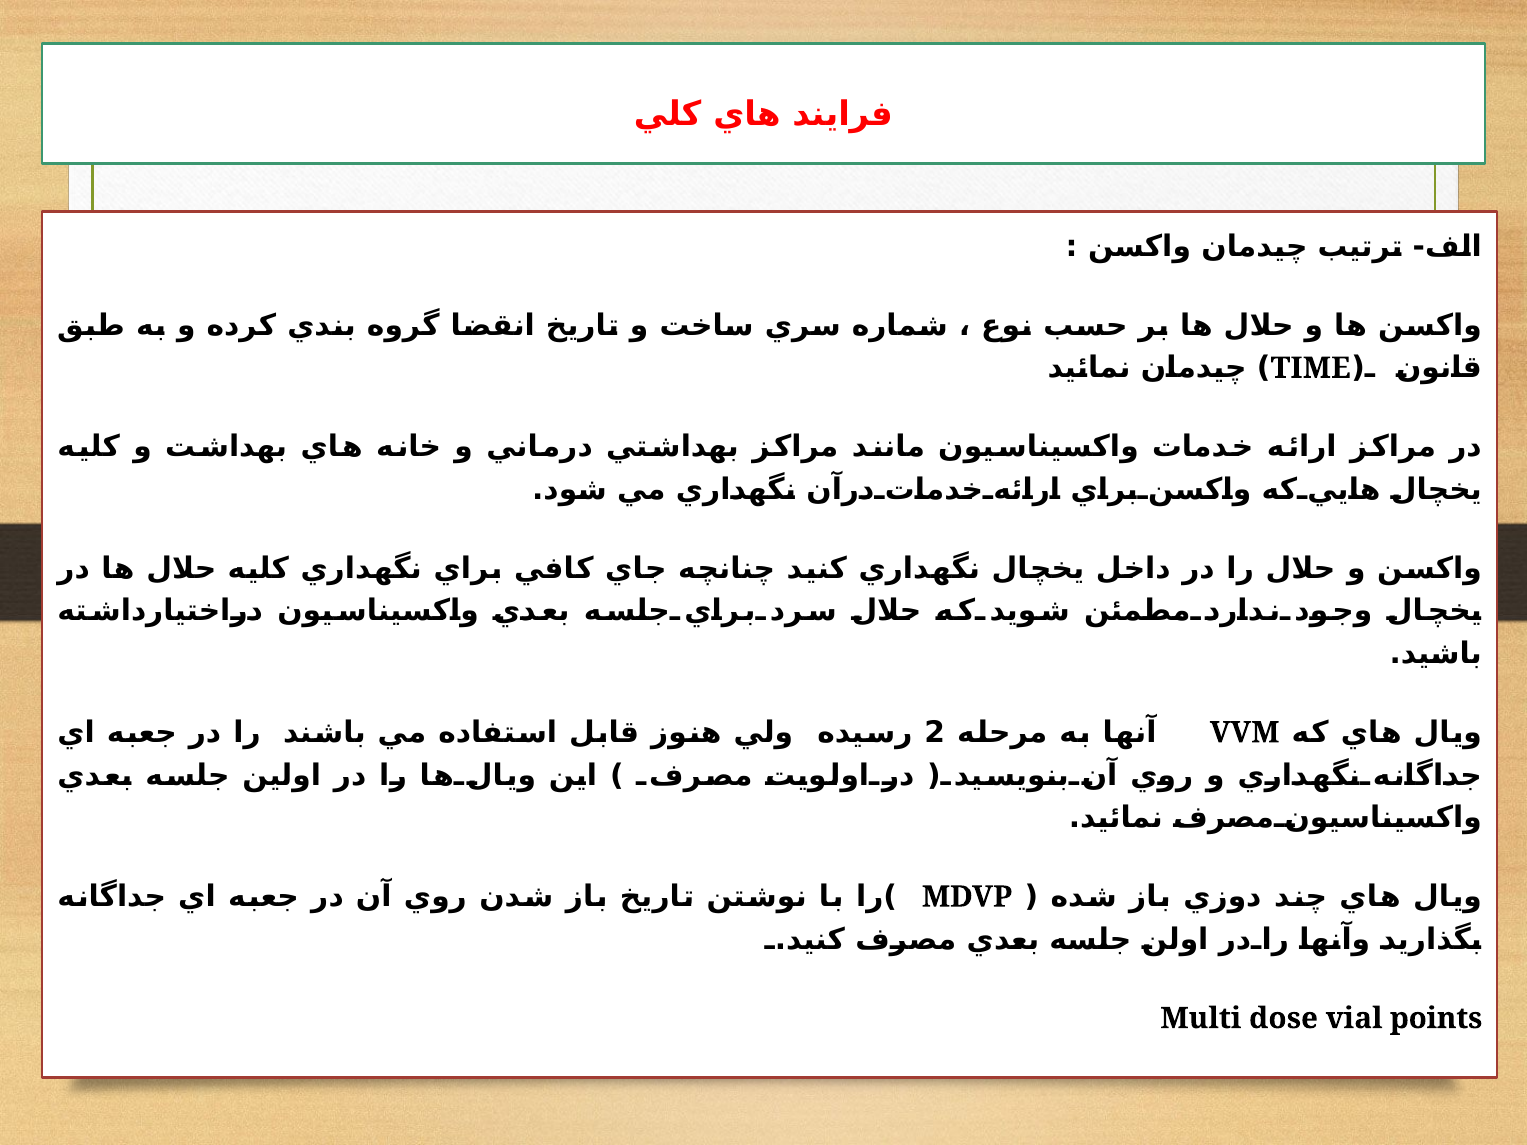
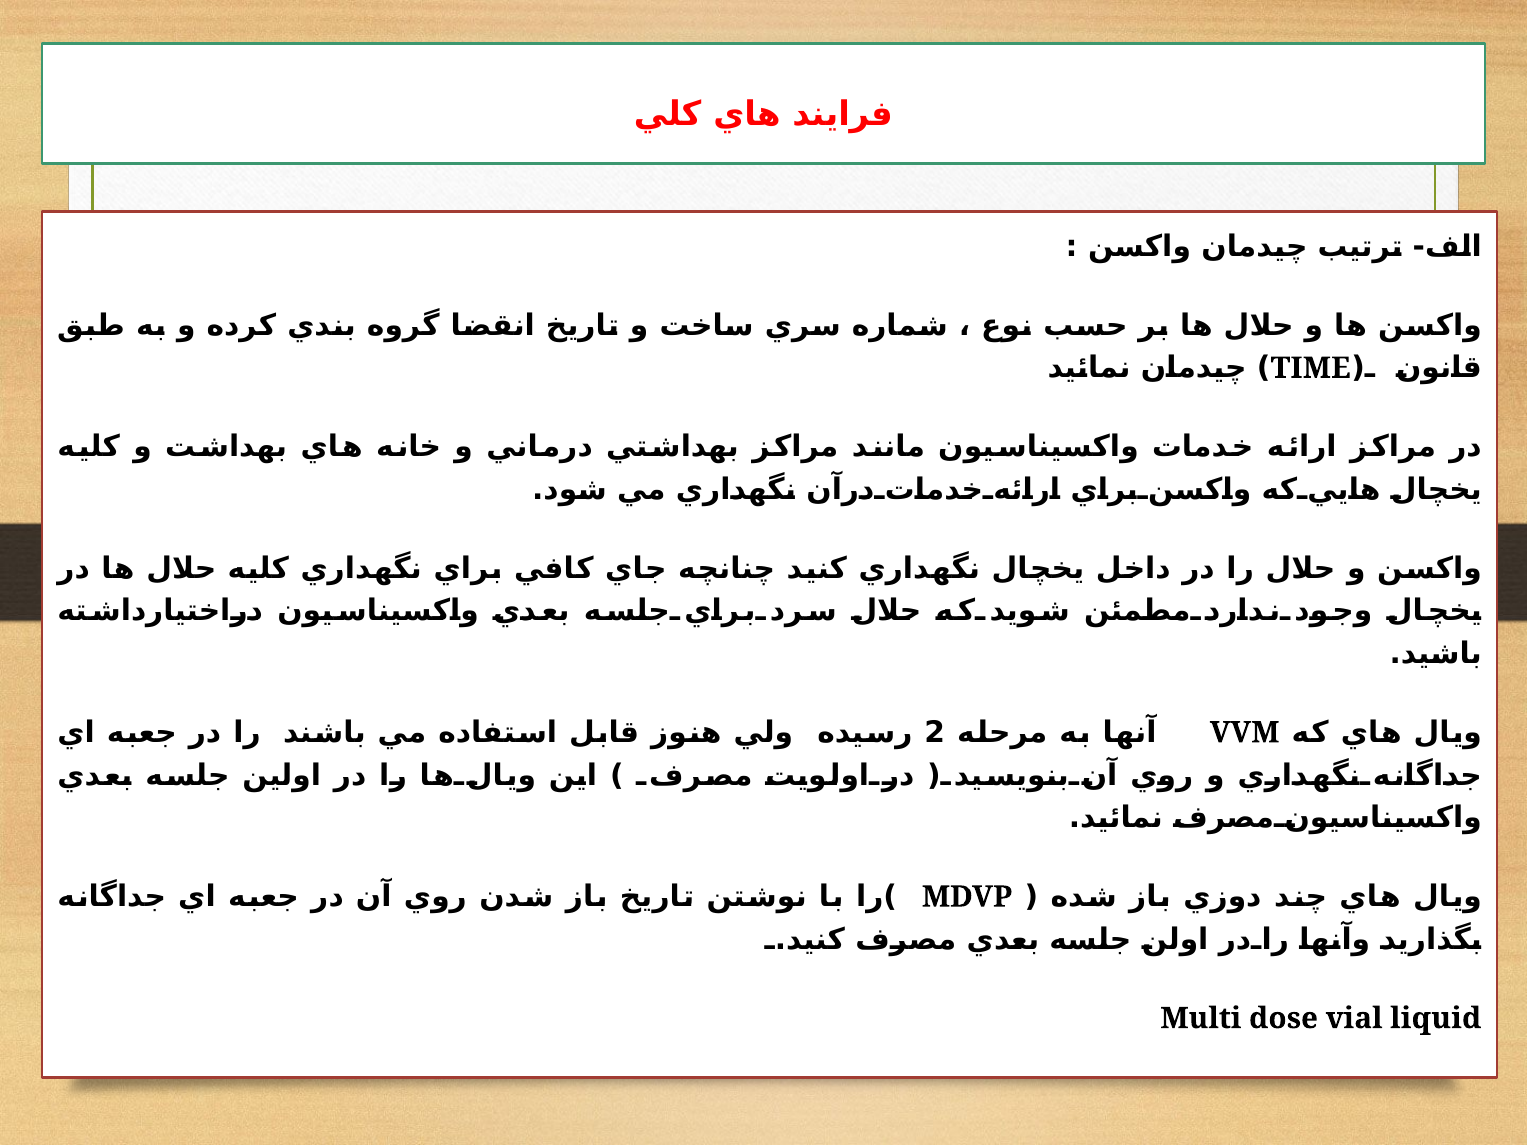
points: points -> liquid
